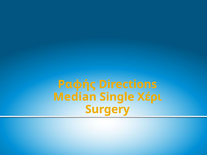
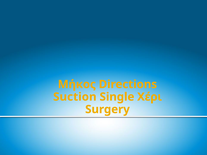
Ραφής: Ραφής -> Μήκος
Median: Median -> Suction
